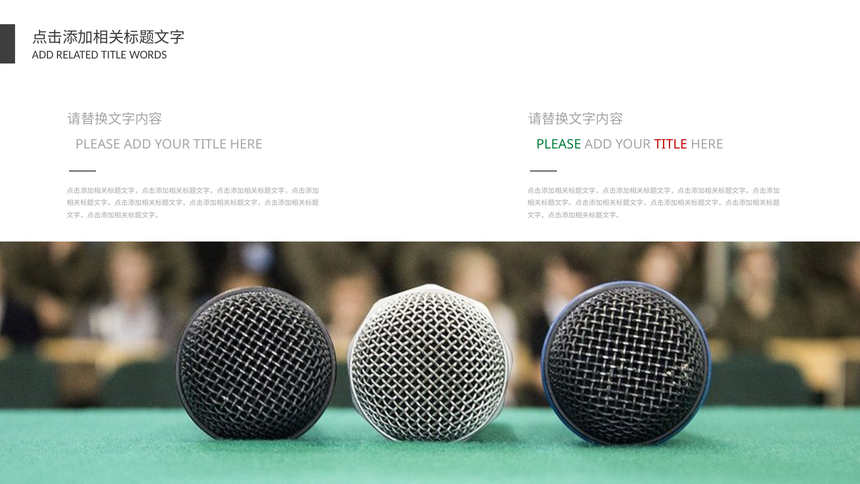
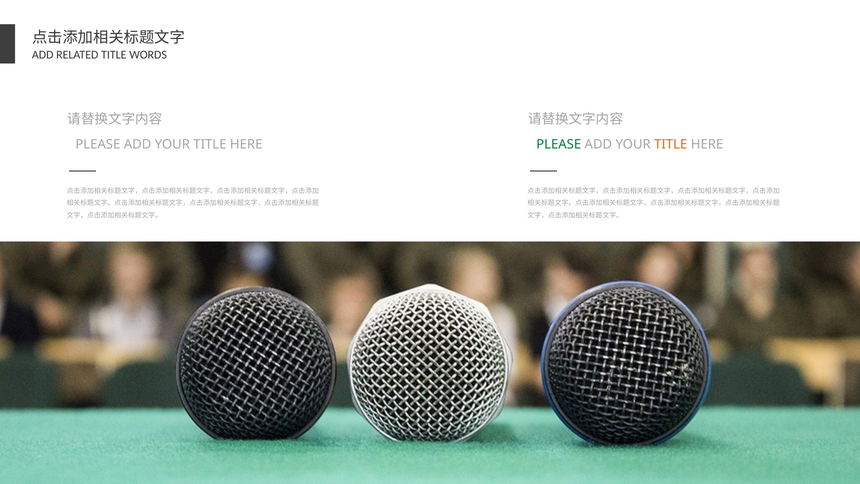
TITLE at (671, 144) colour: red -> orange
